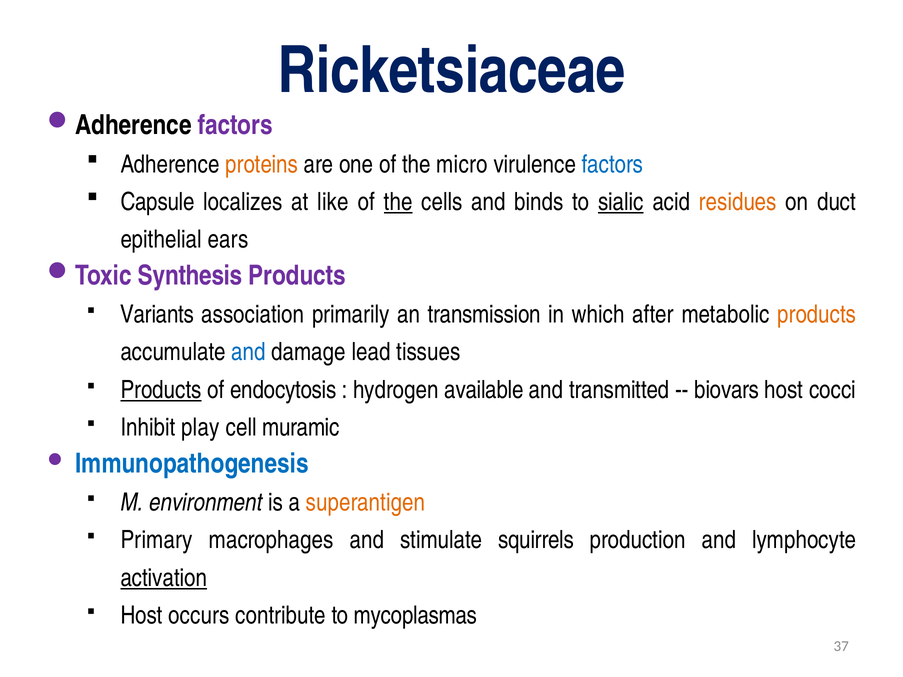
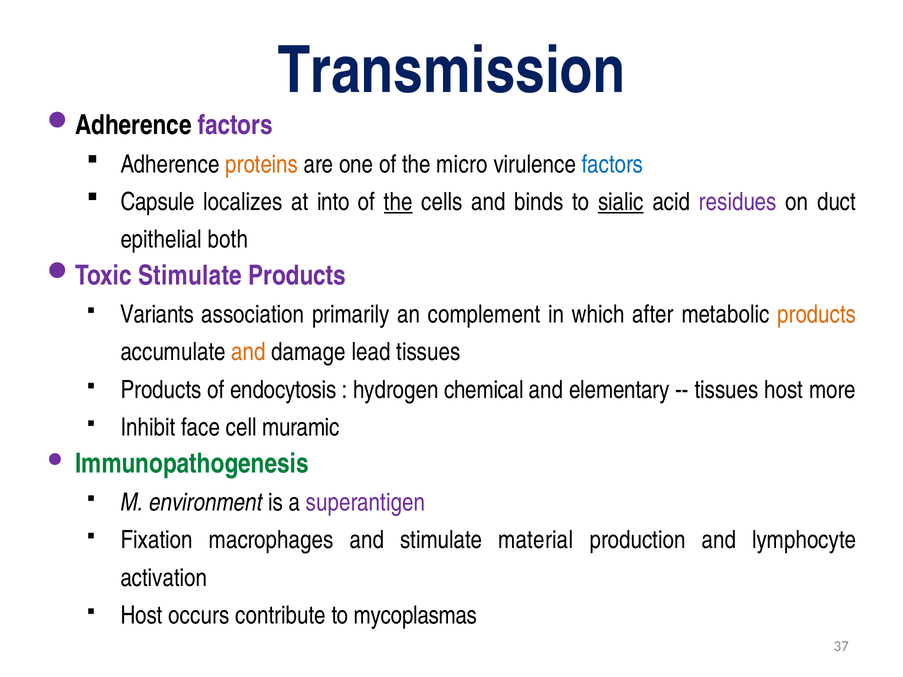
Ricketsiaceae: Ricketsiaceae -> Transmission
like: like -> into
residues colour: orange -> purple
ears: ears -> both
Toxic Synthesis: Synthesis -> Stimulate
transmission: transmission -> complement
and at (248, 352) colour: blue -> orange
Products at (161, 390) underline: present -> none
available: available -> chemical
transmitted: transmitted -> elementary
biovars at (727, 390): biovars -> tissues
cocci: cocci -> more
play: play -> face
Immunopathogenesis colour: blue -> green
superantigen colour: orange -> purple
Primary: Primary -> Fixation
squirrels: squirrels -> material
activation underline: present -> none
